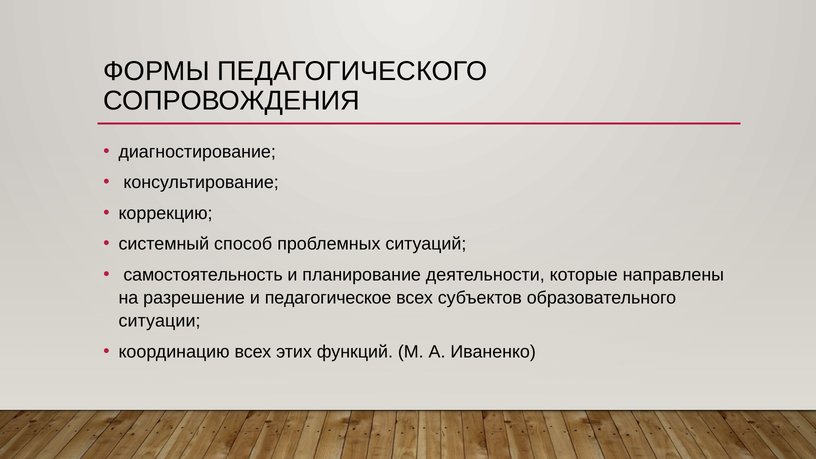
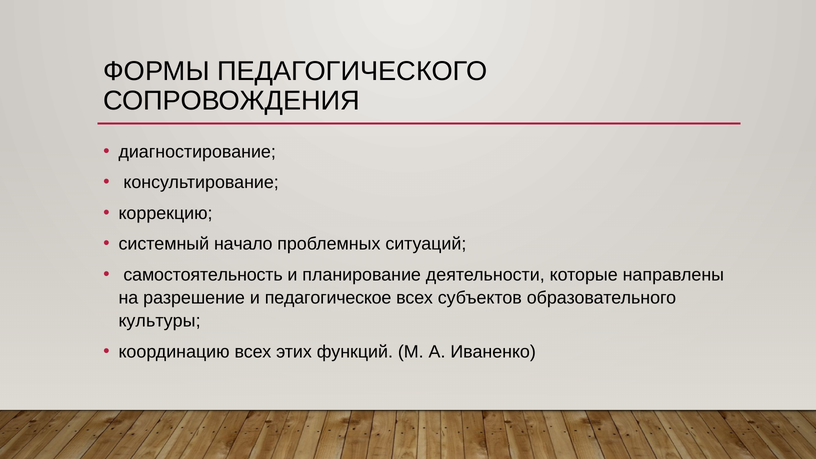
способ: способ -> начало
ситуации: ситуации -> культуры
